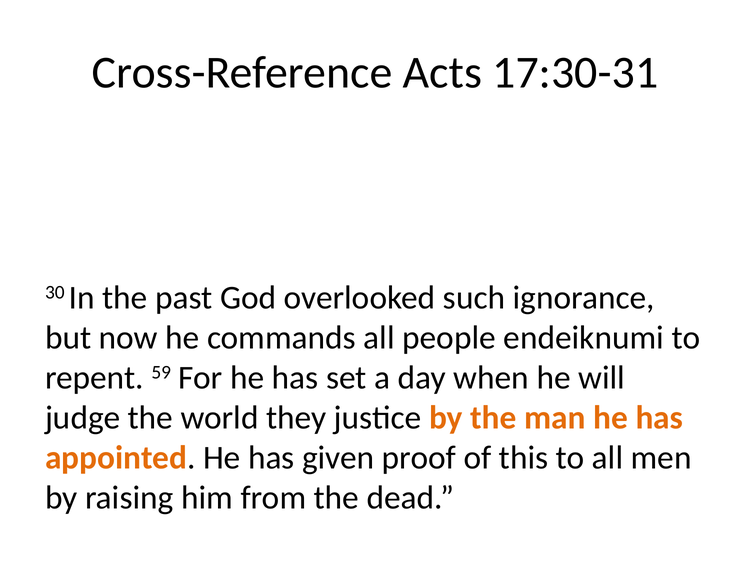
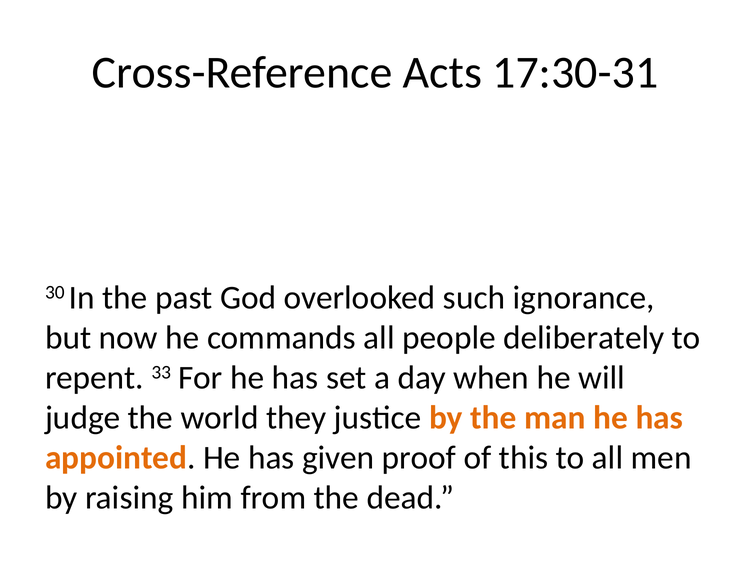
endeiknumi: endeiknumi -> deliberately
59: 59 -> 33
